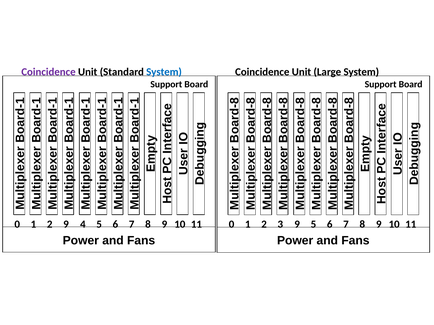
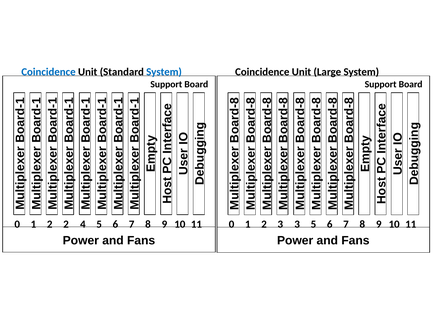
Coincidence at (48, 72) colour: purple -> blue
2 9: 9 -> 2
3 9: 9 -> 3
